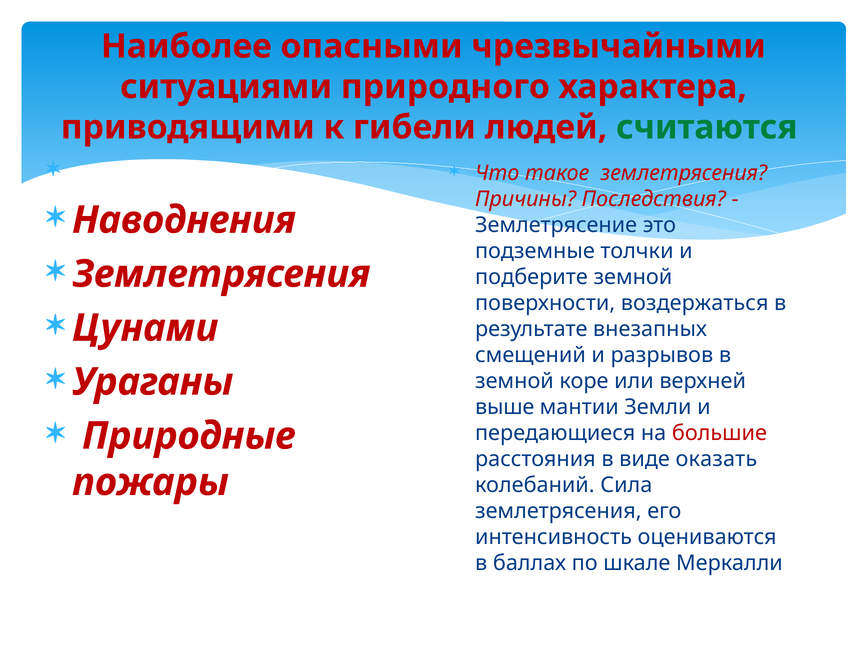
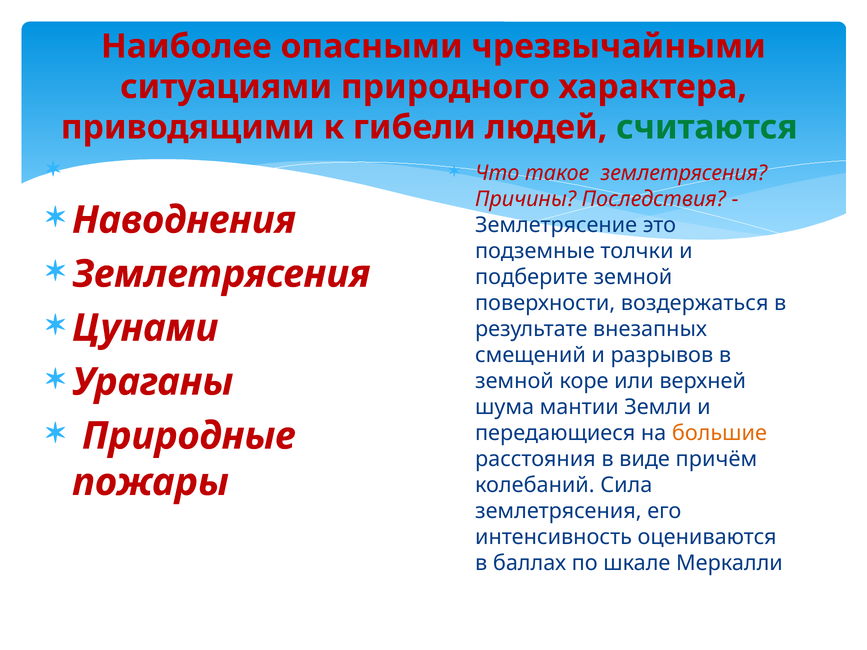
выше: выше -> шума
большие colour: red -> orange
оказать: оказать -> причём
